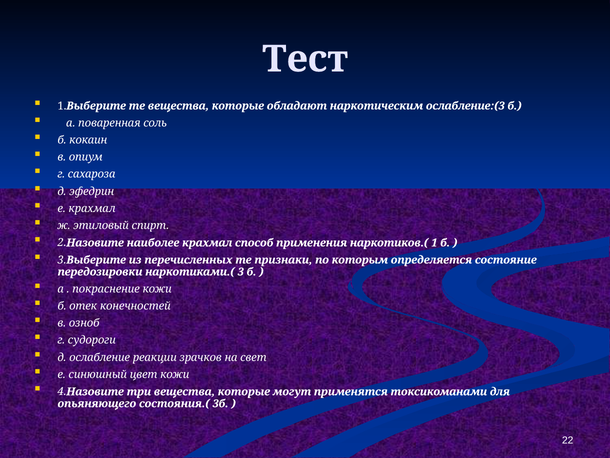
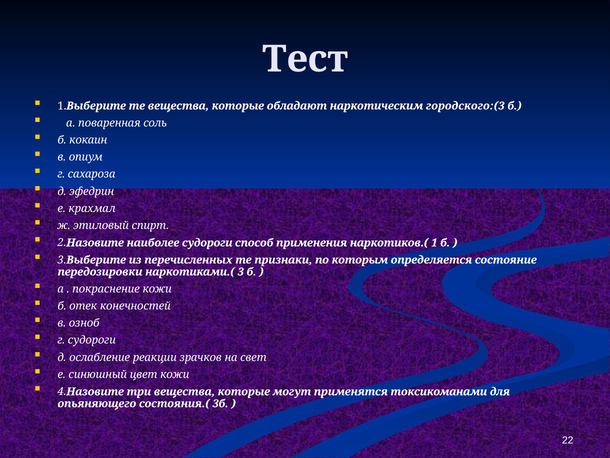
ослабление:(3: ослабление:(3 -> городского:(3
наиболее крахмал: крахмал -> судороги
